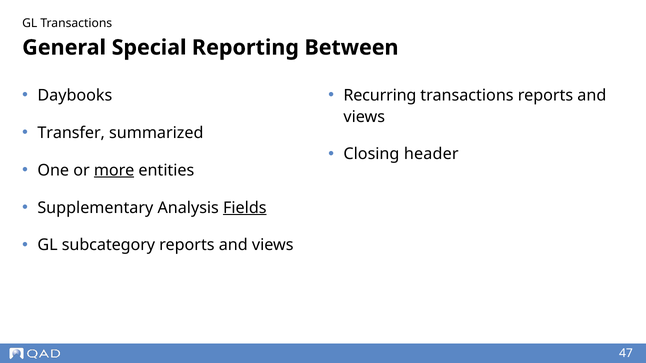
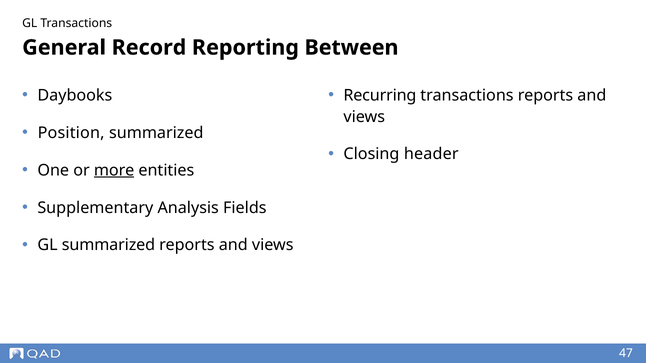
Special: Special -> Record
Transfer: Transfer -> Position
Fields underline: present -> none
GL subcategory: subcategory -> summarized
